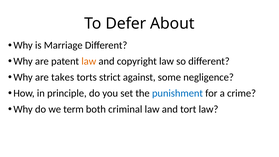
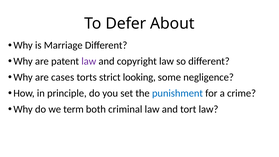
law at (89, 61) colour: orange -> purple
takes: takes -> cases
against: against -> looking
